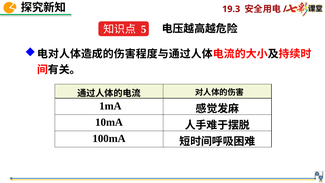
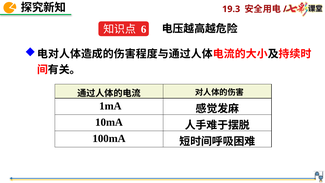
5: 5 -> 6
